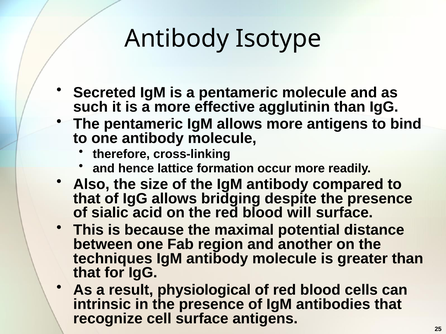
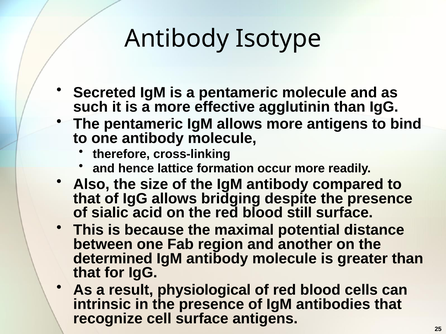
will: will -> still
techniques: techniques -> determined
